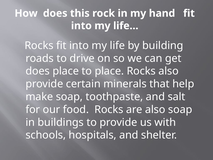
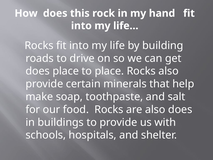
also soap: soap -> does
